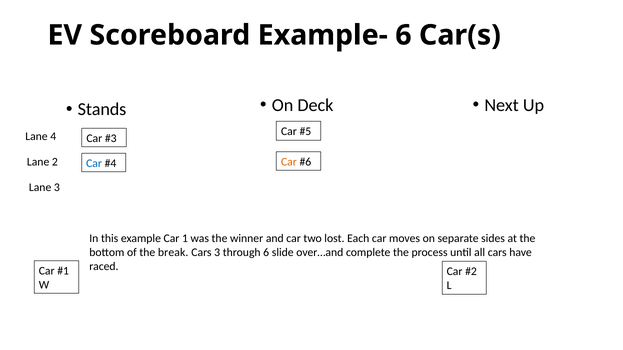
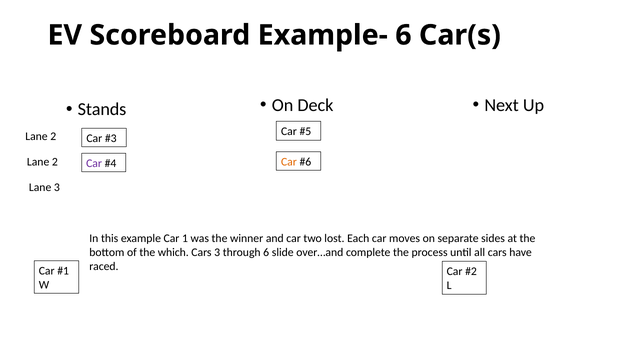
4 at (53, 137): 4 -> 2
Car at (94, 164) colour: blue -> purple
break: break -> which
